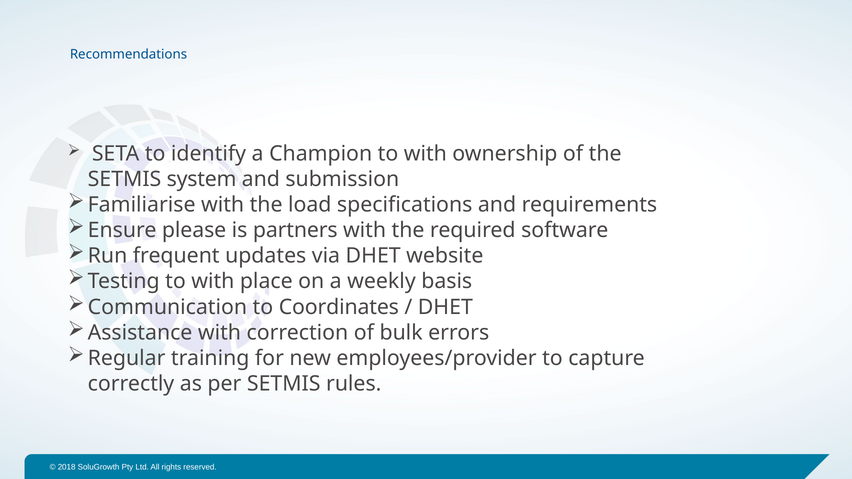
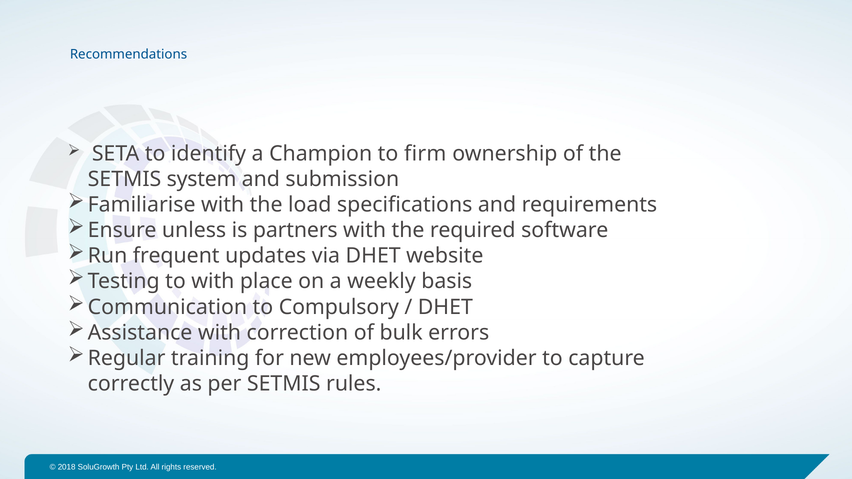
Champion to with: with -> firm
please: please -> unless
Coordinates: Coordinates -> Compulsory
